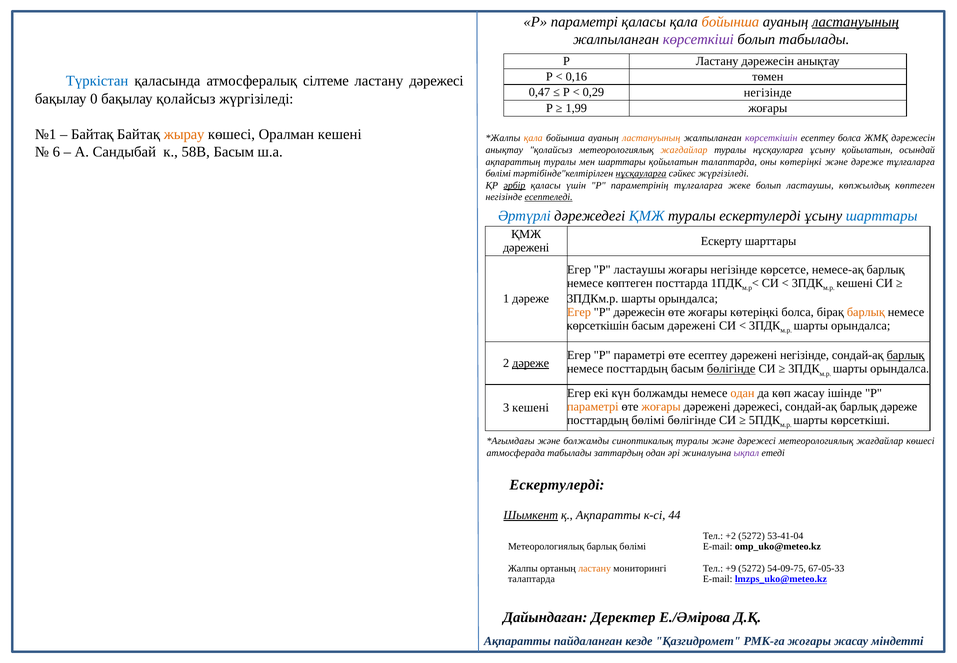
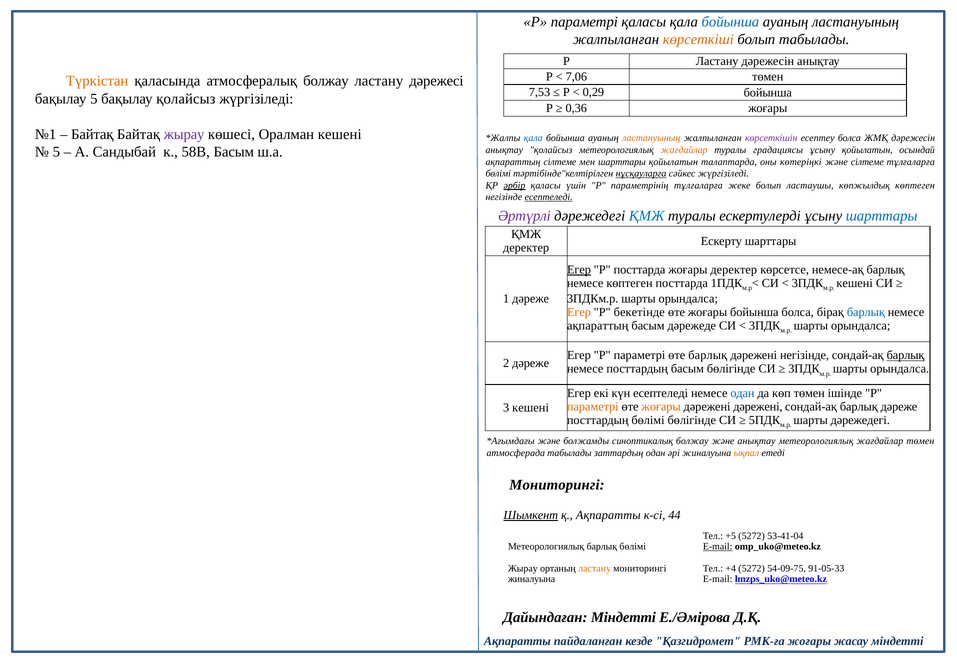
бойынша at (730, 22) colour: orange -> blue
ластануының at (856, 22) underline: present -> none
көрсеткіші at (698, 39) colour: purple -> orange
0,16: 0,16 -> 7,06
Түркістан colour: blue -> orange
атмосфералық сілтеме: сілтеме -> болжау
0,47: 0,47 -> 7,53
0,29 негізінде: негізінде -> бойынша
бақылау 0: 0 -> 5
1,99: 1,99 -> 0,36
жырау at (184, 134) colour: orange -> purple
қала at (533, 138) colour: orange -> blue
6 at (56, 152): 6 -> 5
туралы нұсқауларға: нұсқауларға -> градациясы
ақпараттың туралы: туралы -> сілтеме
және дәреже: дәреже -> сілтеме
Әртүрлі colour: blue -> purple
дәрежені at (526, 248): дәрежені -> деректер
Егер at (579, 270) underline: none -> present
Р ластаушы: ластаушы -> посттарда
жоғары негізінде: негізінде -> деректер
P дәрежесін: дәрежесін -> бекетінде
жоғары көтеріңкі: көтеріңкі -> бойынша
барлық at (866, 312) colour: orange -> blue
көрсеткішін at (598, 326): көрсеткішін -> ақпараттың
басым дәрежені: дәрежені -> дәрежеде
өте есептеу: есептеу -> барлық
дәреже at (531, 363) underline: present -> none
бөлігінде at (731, 369) underline: present -> none
күн болжамды: болжамды -> есептеледі
одан at (742, 393) colour: orange -> blue
көп жасау: жасау -> төмен
дәрежені дәрежесі: дәрежесі -> дәрежені
шарты көрсеткіші: көрсеткіші -> дәрежедегі
синоптикалық туралы: туралы -> болжау
және дәрежесі: дәрежесі -> анықтау
жағдайлар көшесі: көшесі -> төмен
ықпал colour: purple -> orange
Ескертулерді at (557, 484): Ескертулерді -> Мониторингі
+2: +2 -> +5
E-mail at (718, 546) underline: none -> present
Жалпы at (523, 568): Жалпы -> Жырау
+9: +9 -> +4
67-05-33: 67-05-33 -> 91-05-33
талаптарда at (531, 579): талаптарда -> жиналуына
Дайындаған Деректер: Деректер -> Міндетті
